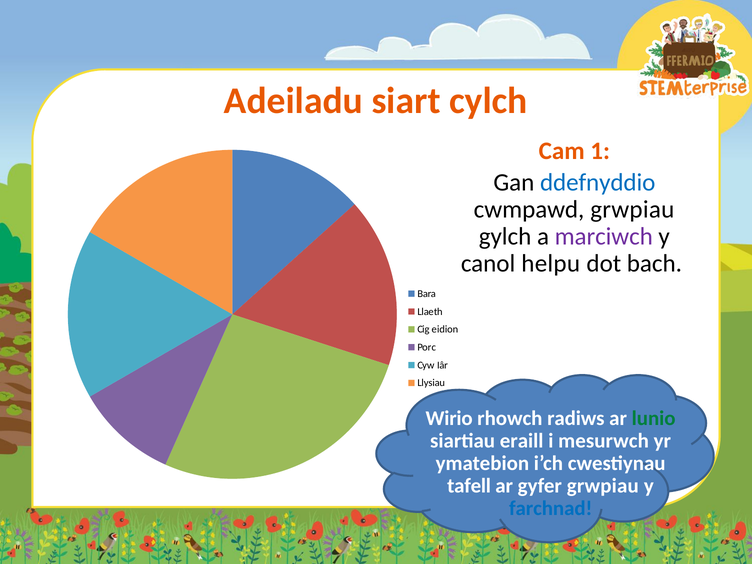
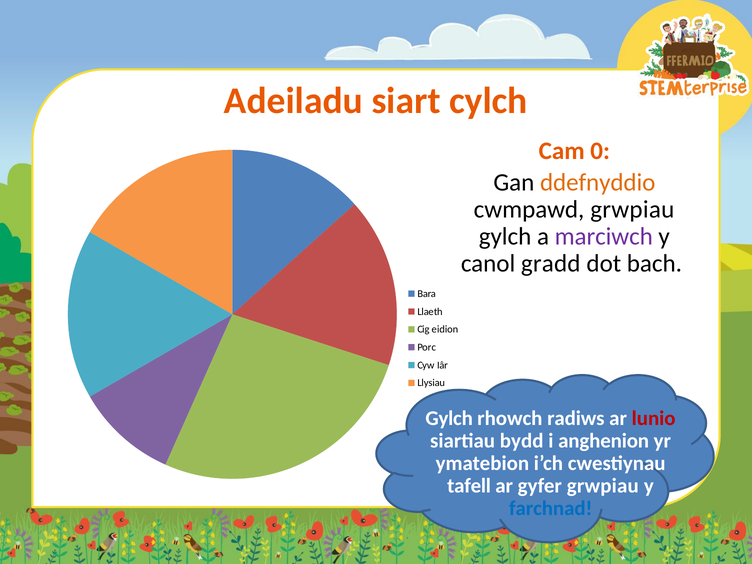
1: 1 -> 0
ddefnyddio colour: blue -> orange
helpu: helpu -> gradd
Wirio at (449, 418): Wirio -> Gylch
lunio colour: green -> red
eraill: eraill -> bydd
mesurwch: mesurwch -> anghenion
